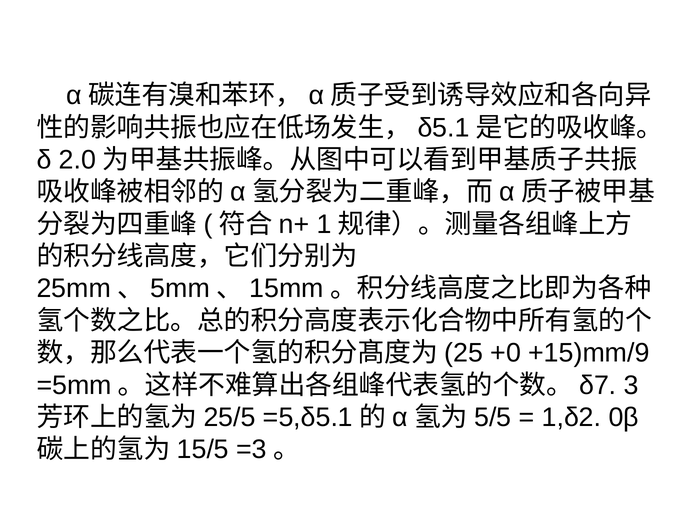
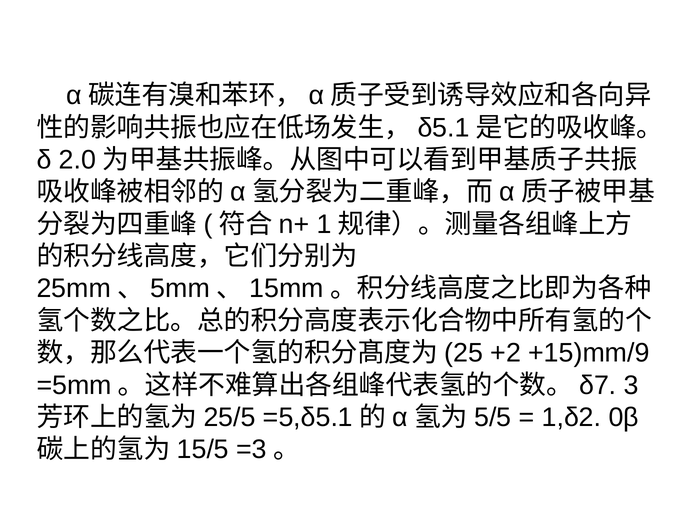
+0: +0 -> +2
